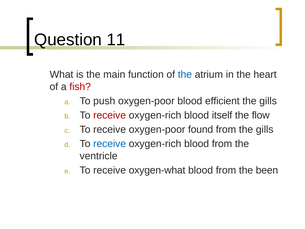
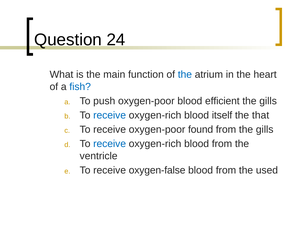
11: 11 -> 24
fish colour: red -> blue
receive at (110, 115) colour: red -> blue
flow: flow -> that
oxygen-what: oxygen-what -> oxygen-false
been: been -> used
